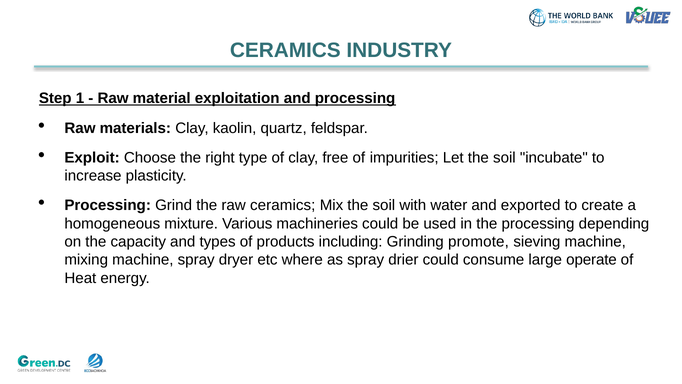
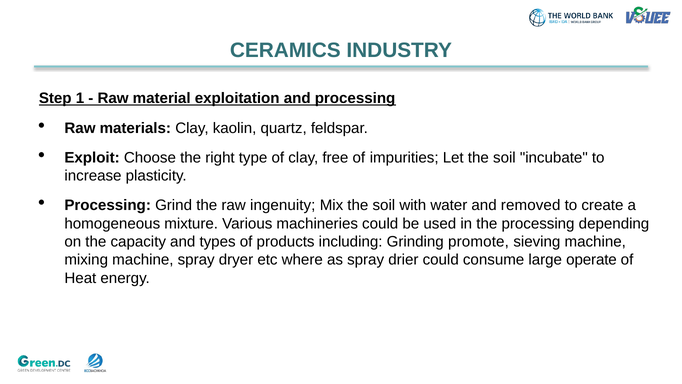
raw ceramics: ceramics -> ingenuity
exported: exported -> removed
